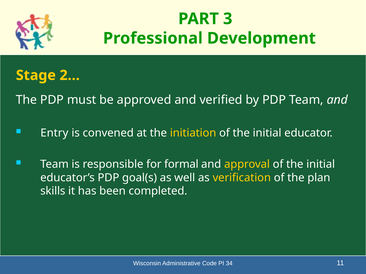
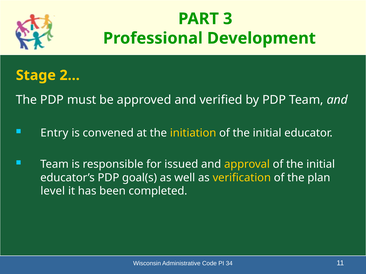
formal: formal -> issued
skills: skills -> level
